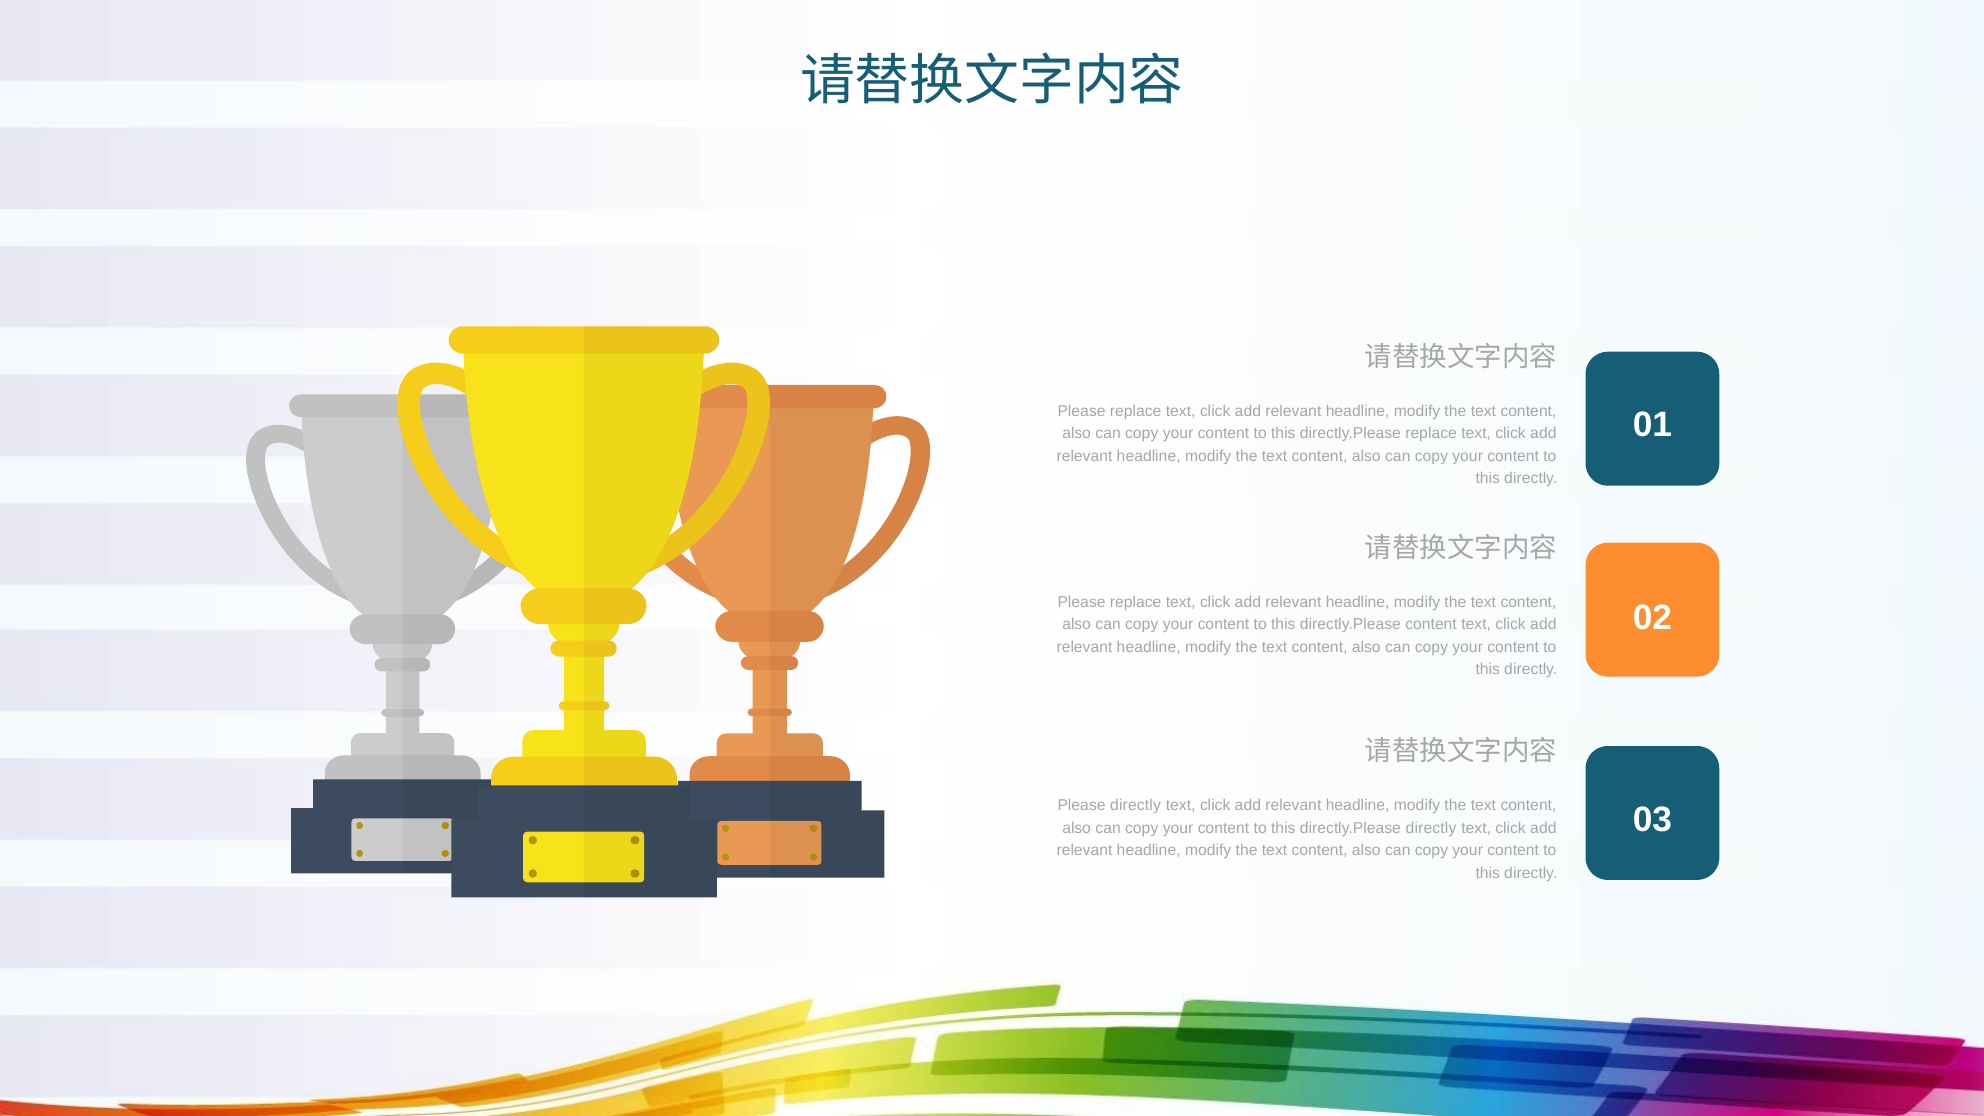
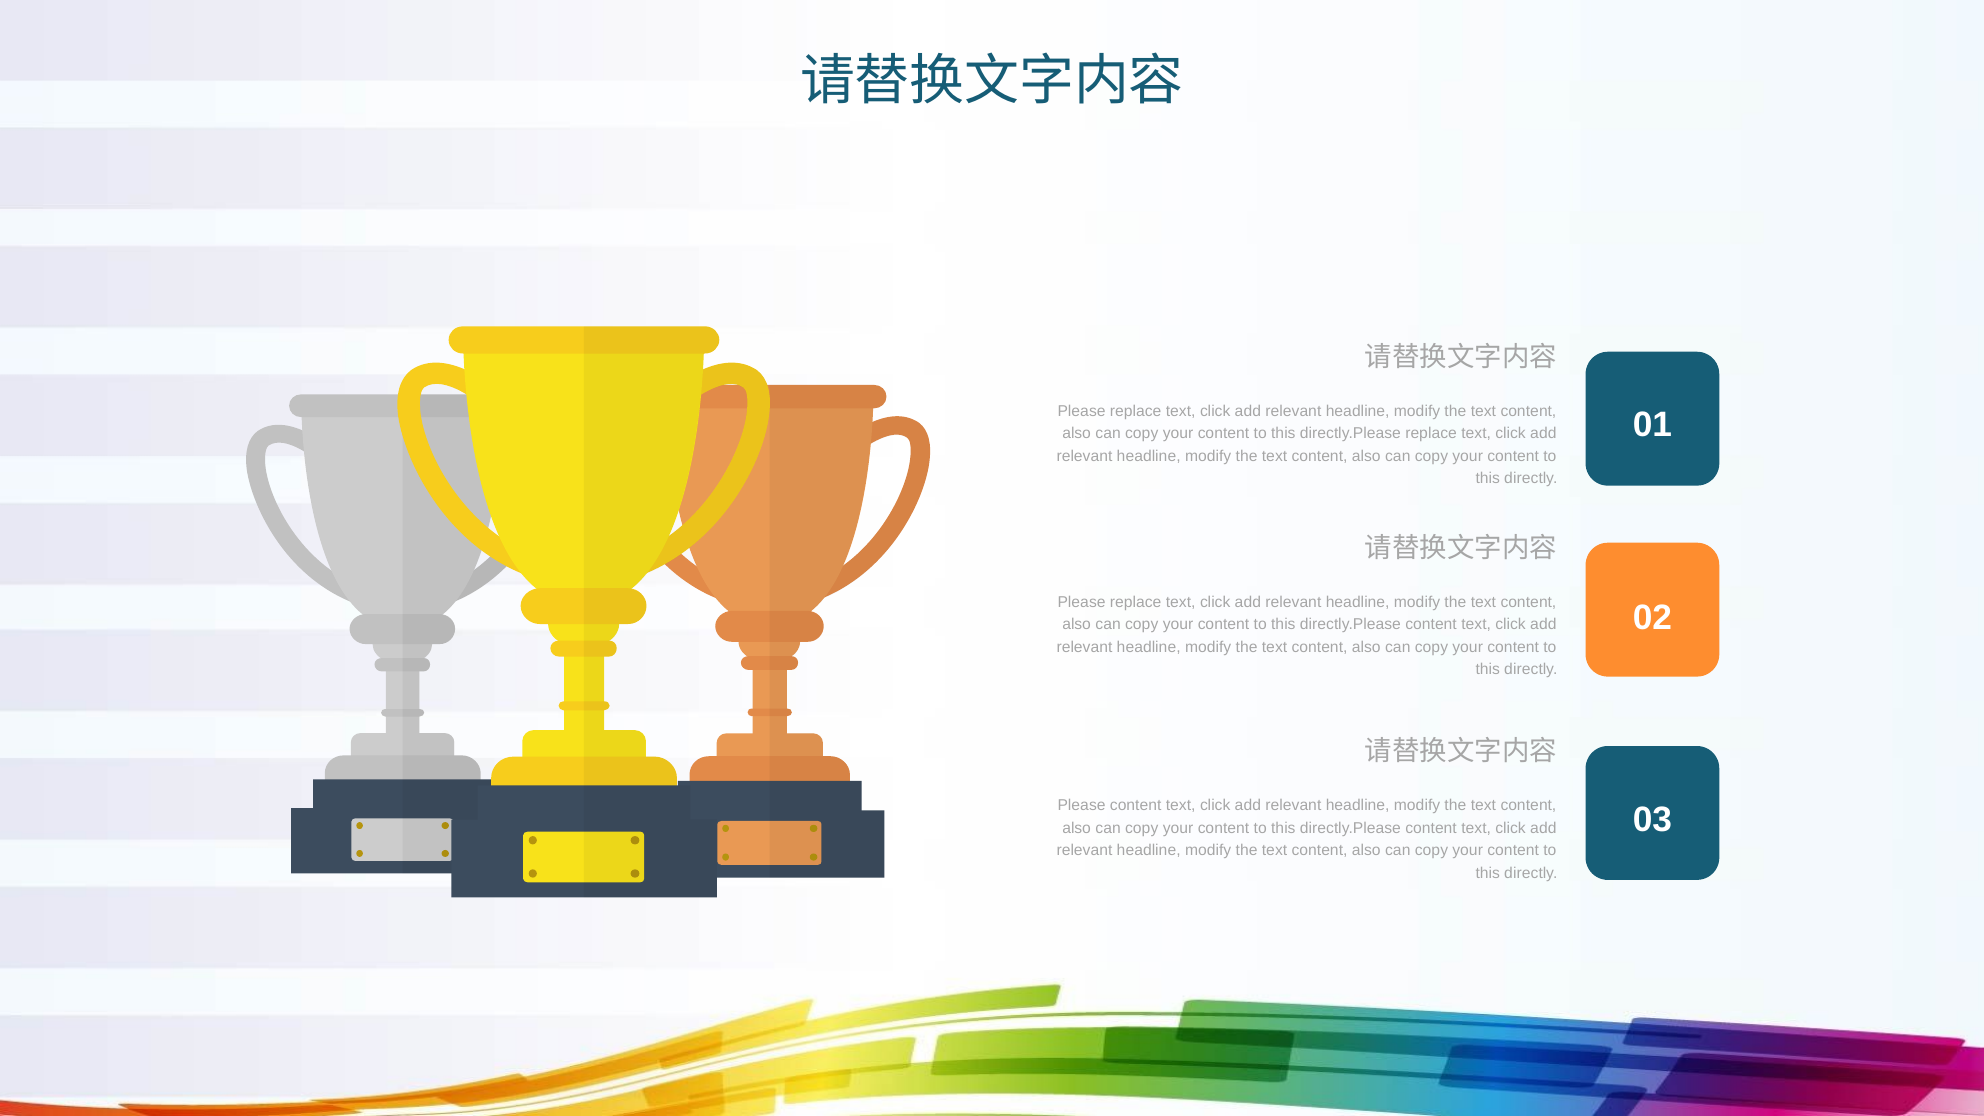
Please directly: directly -> content
directly at (1431, 828): directly -> content
